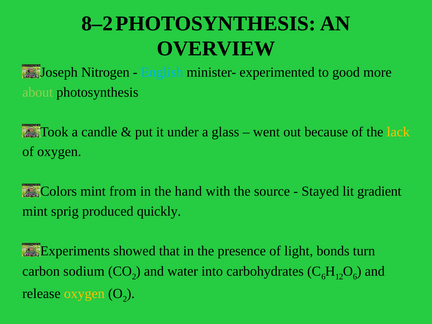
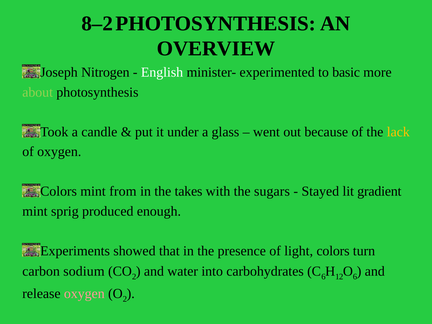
English colour: light blue -> white
good: good -> basic
hand: hand -> takes
source: source -> sugars
quickly: quickly -> enough
light bonds: bonds -> colors
oxygen at (84, 294) colour: yellow -> pink
